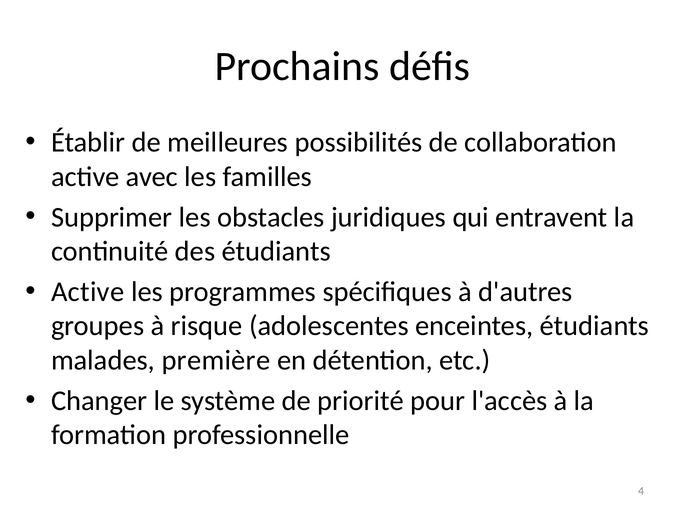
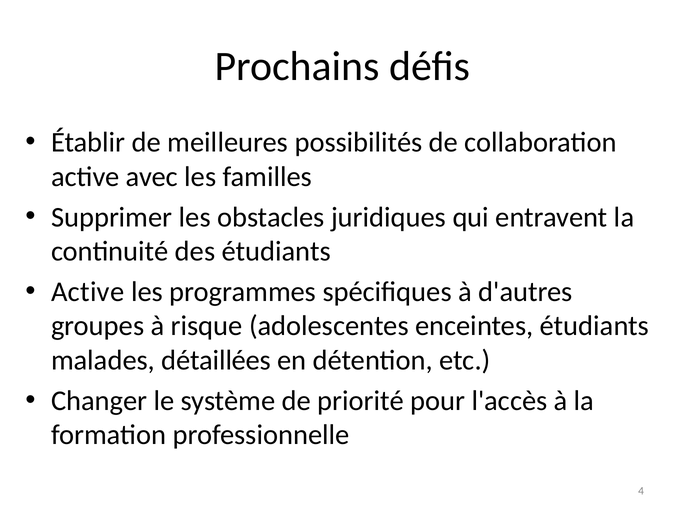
première: première -> détaillées
